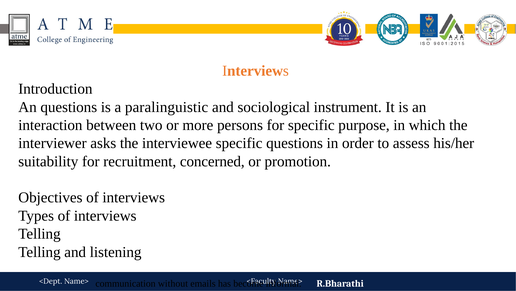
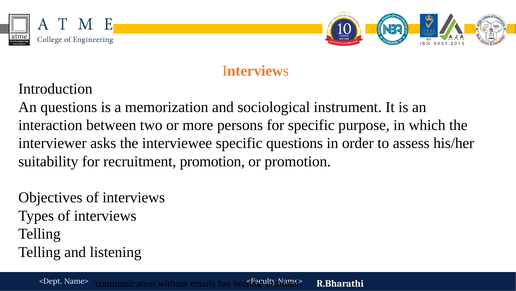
paralinguistic: paralinguistic -> memorization
recruitment concerned: concerned -> promotion
